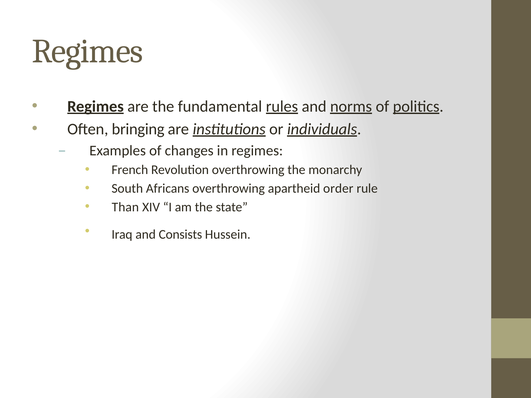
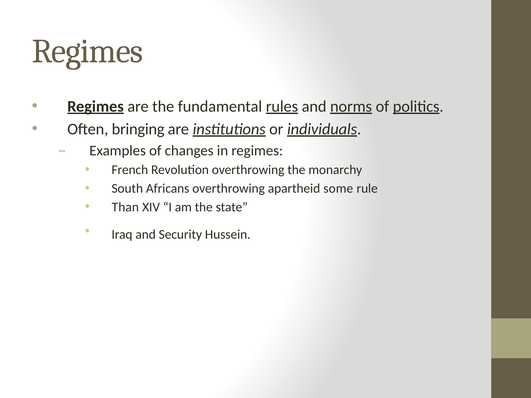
order: order -> some
Consists: Consists -> Security
